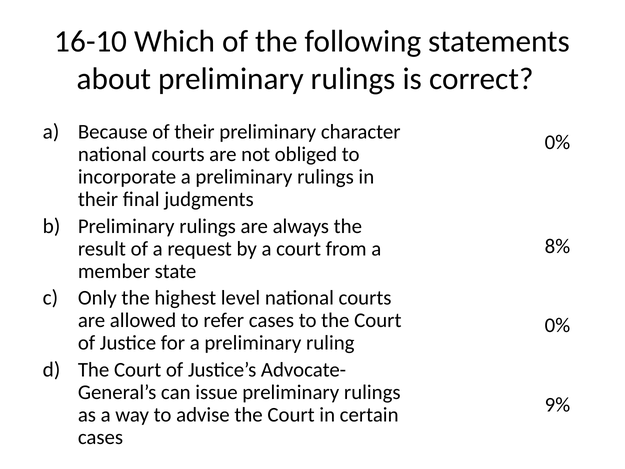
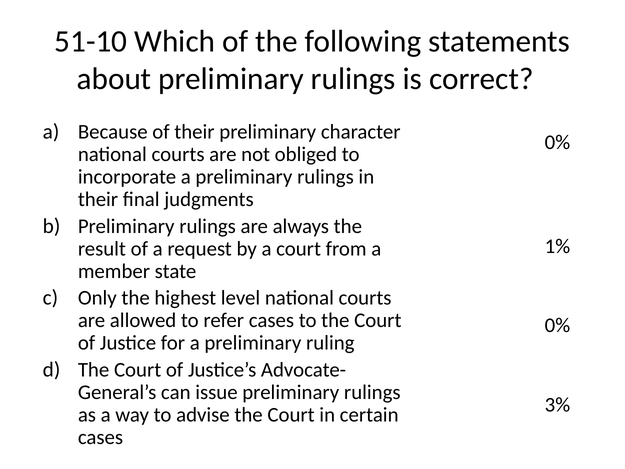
16-10: 16-10 -> 51-10
8%: 8% -> 1%
9%: 9% -> 3%
